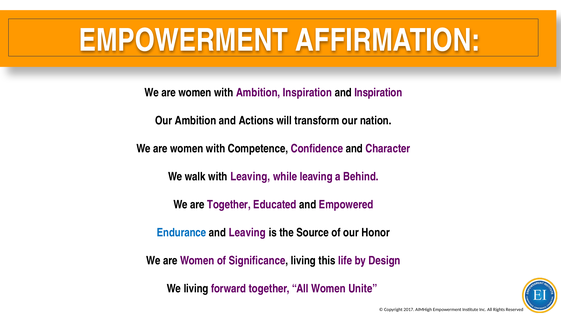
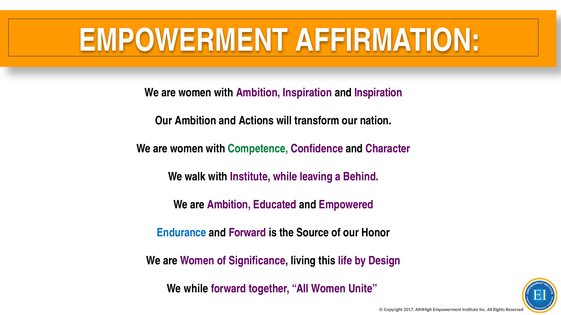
Competence colour: black -> green
with Leaving: Leaving -> Institute
are Together: Together -> Ambition
and Leaving: Leaving -> Forward
We living: living -> while
